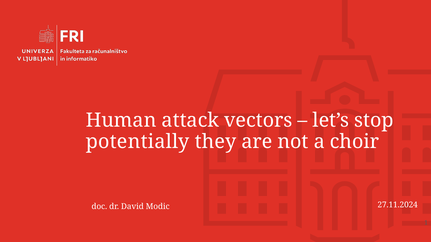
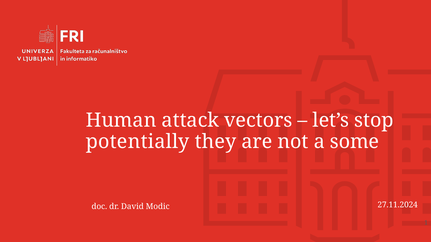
choir: choir -> some
